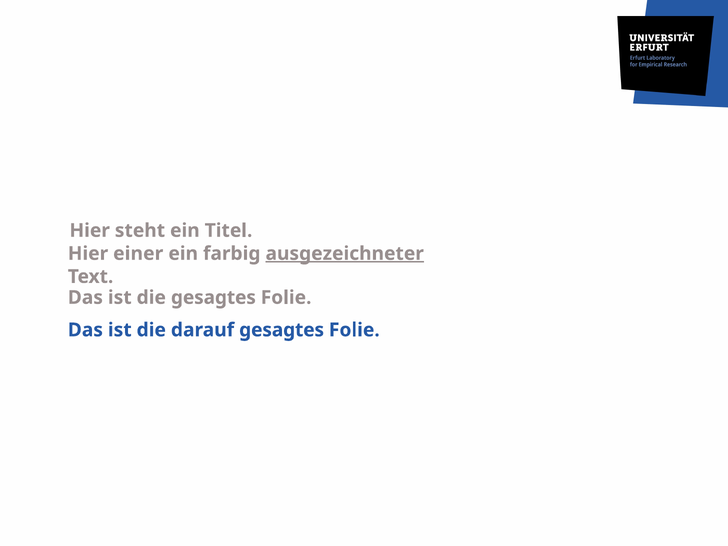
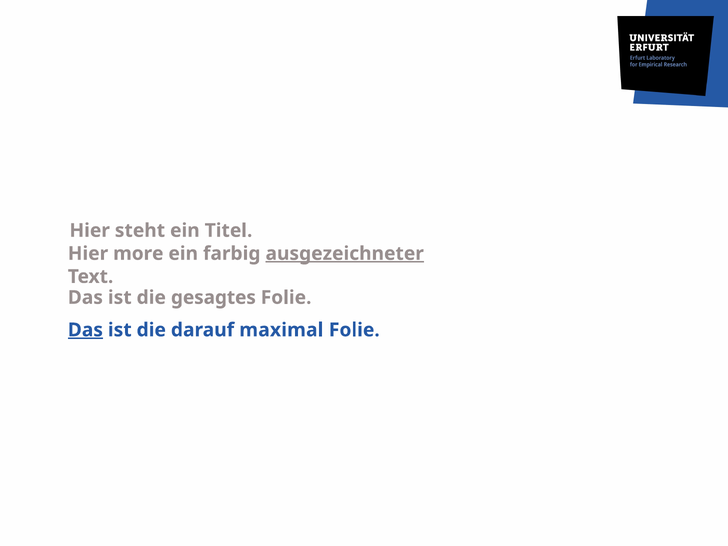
einer: einer -> more
Das at (85, 330) underline: none -> present
darauf gesagtes: gesagtes -> maximal
